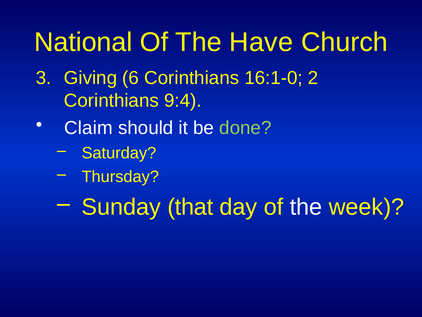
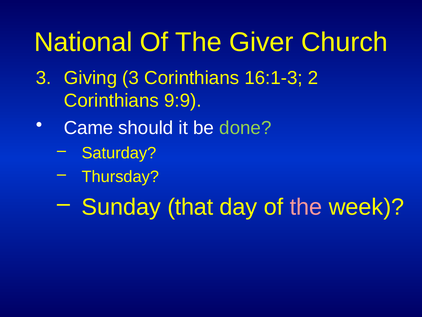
Have: Have -> Giver
Giving 6: 6 -> 3
16:1-0: 16:1-0 -> 16:1-3
9:4: 9:4 -> 9:9
Claim: Claim -> Came
the at (306, 207) colour: white -> pink
